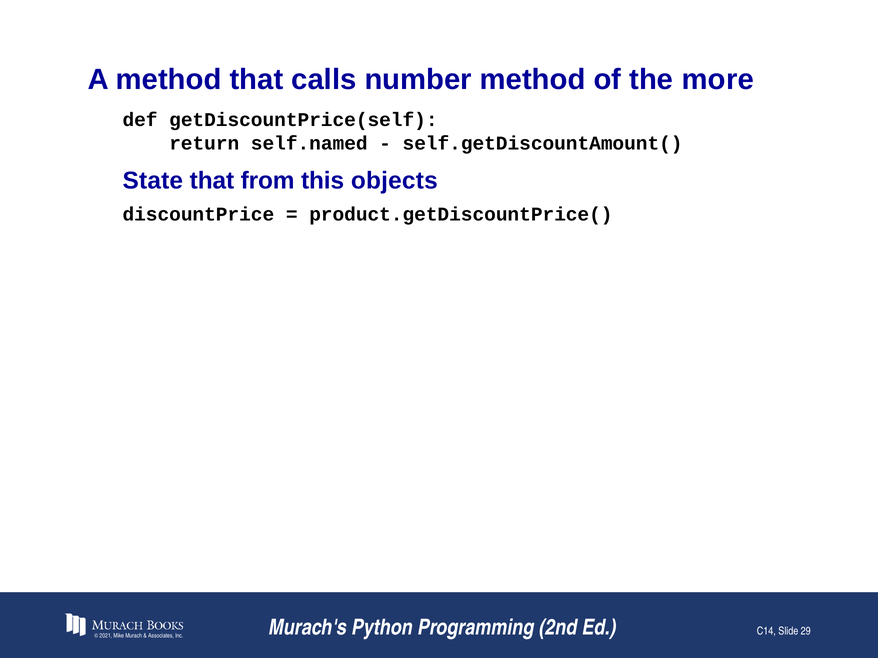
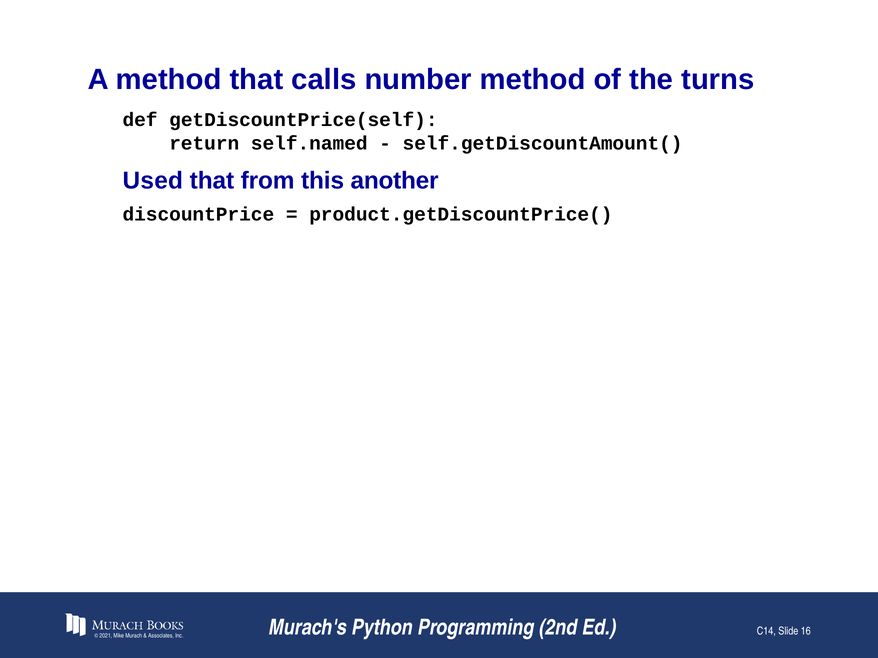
more: more -> turns
State: State -> Used
objects: objects -> another
29: 29 -> 16
